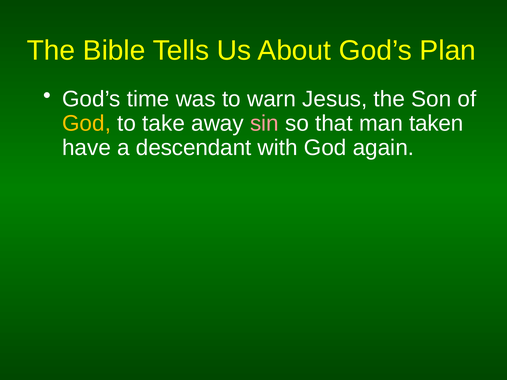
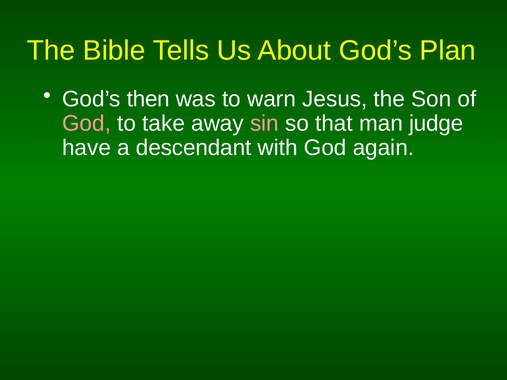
time: time -> then
God at (87, 123) colour: yellow -> pink
taken: taken -> judge
